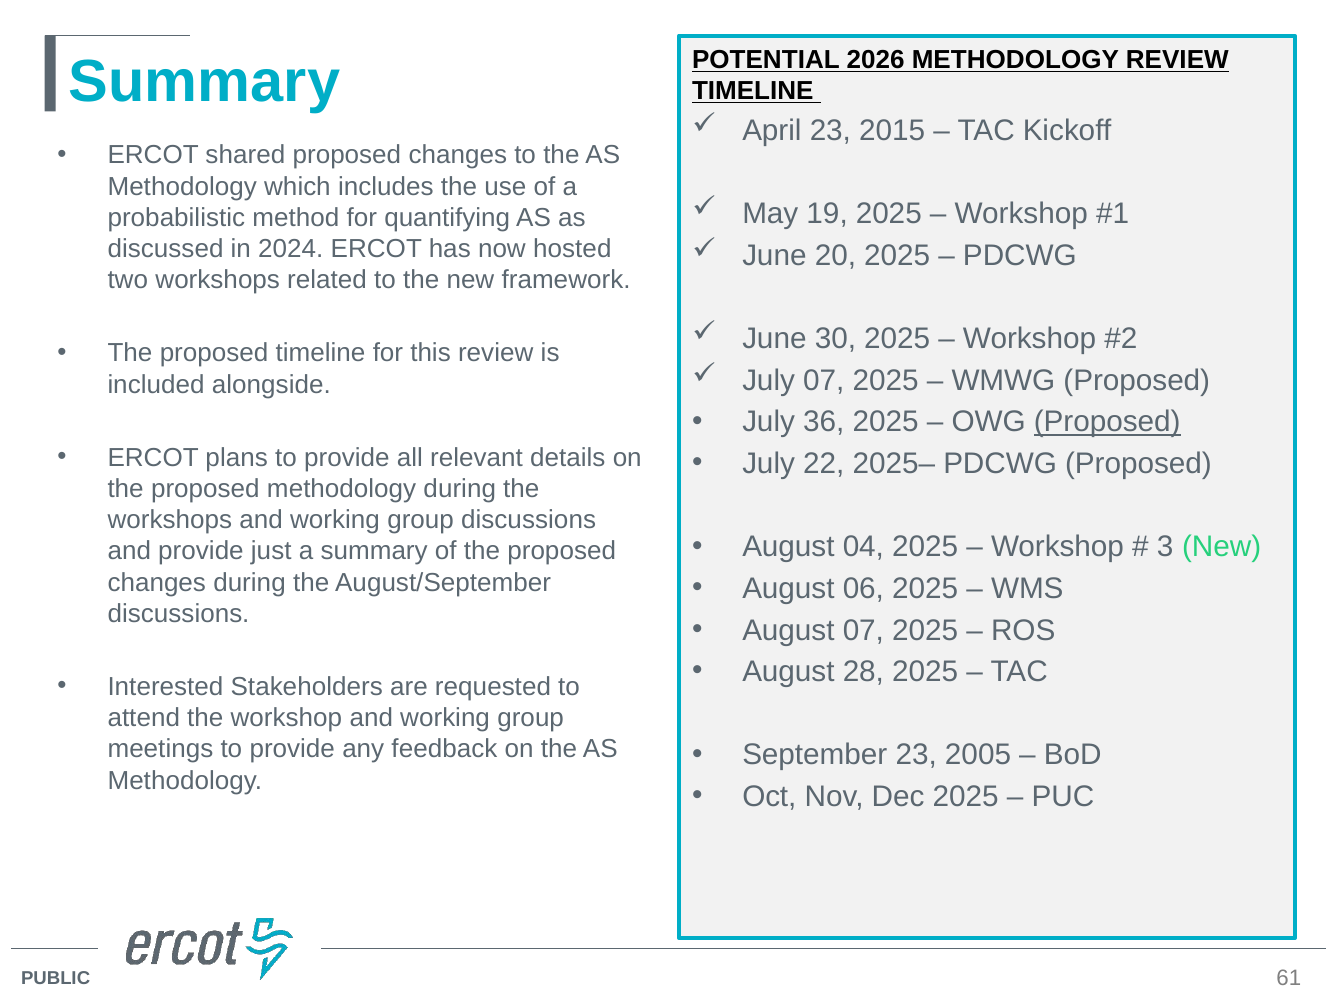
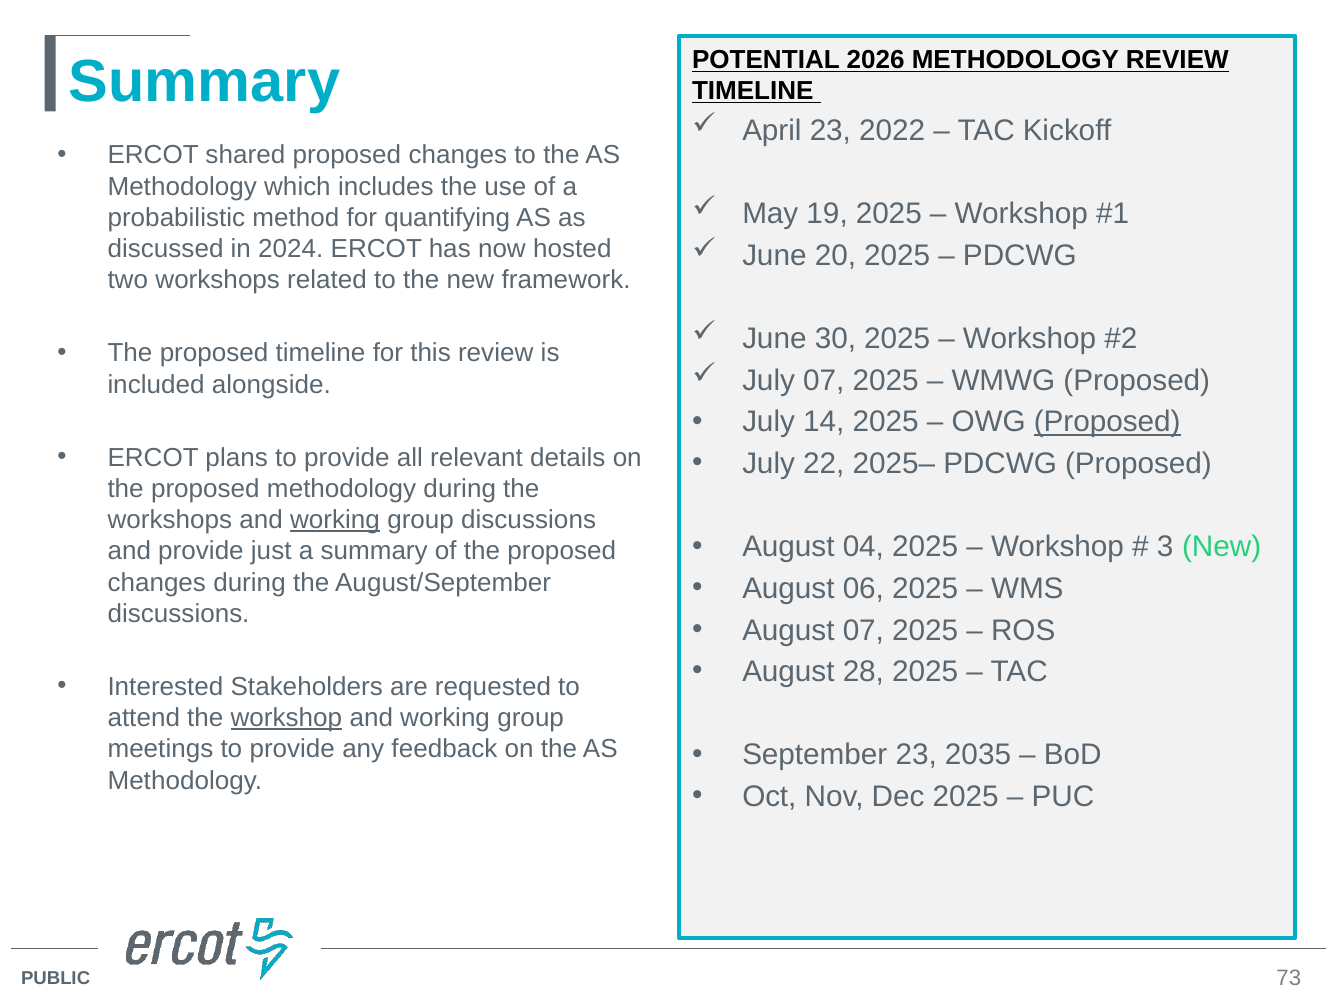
2015: 2015 -> 2022
36: 36 -> 14
working at (335, 520) underline: none -> present
workshop at (286, 718) underline: none -> present
2005: 2005 -> 2035
61: 61 -> 73
